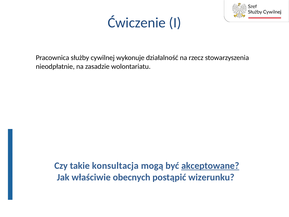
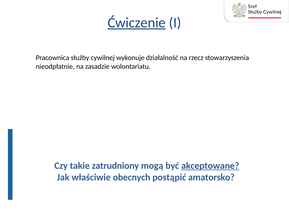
Ćwiczenie underline: none -> present
konsultacja: konsultacja -> zatrudniony
wizerunku: wizerunku -> amatorsko
